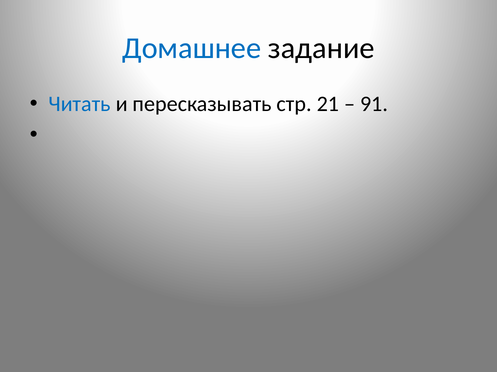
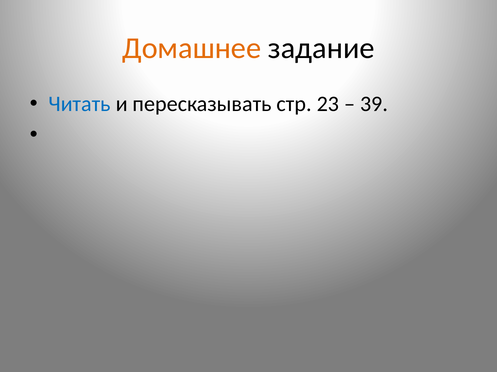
Домашнее colour: blue -> orange
21: 21 -> 23
91: 91 -> 39
